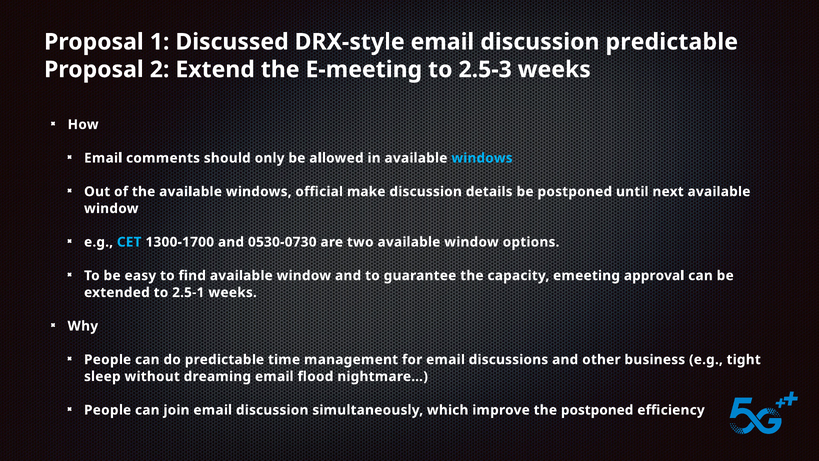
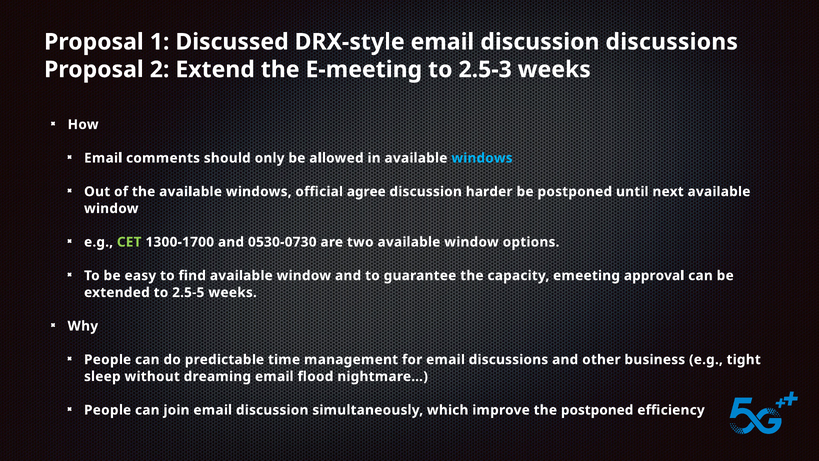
discussion predictable: predictable -> discussions
make: make -> agree
details: details -> harder
CET colour: light blue -> light green
2.5-1: 2.5-1 -> 2.5-5
